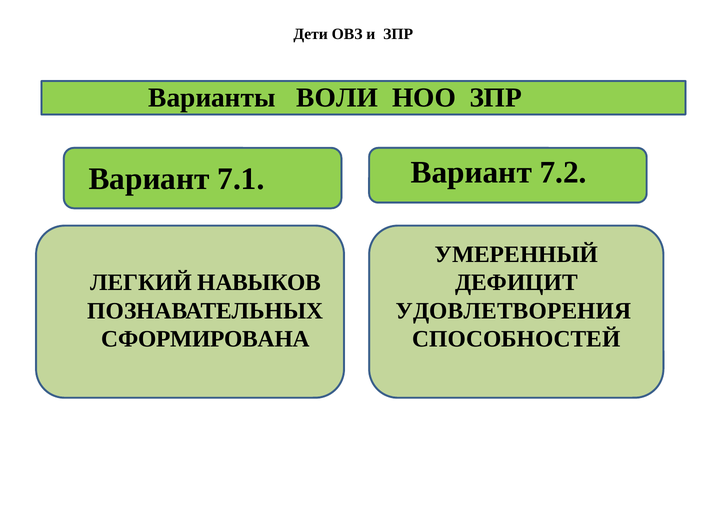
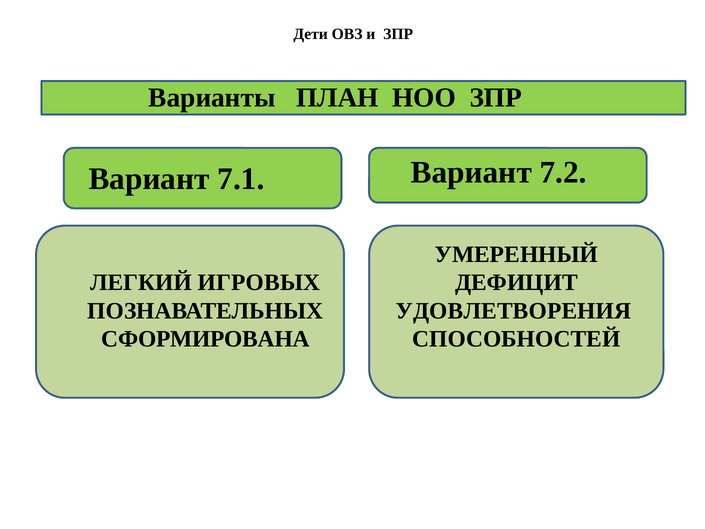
ВОЛИ: ВОЛИ -> ПЛАН
НАВЫКОВ: НАВЫКОВ -> ИГРОВЫХ
